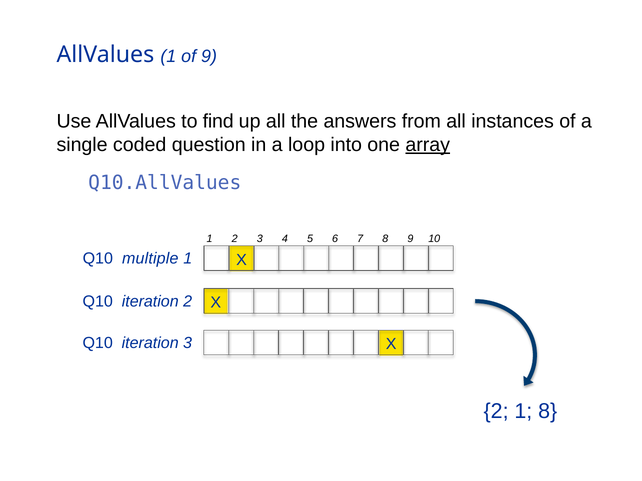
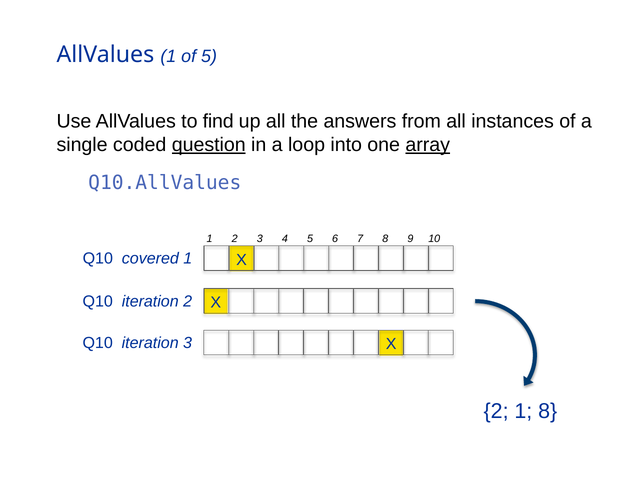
of 9: 9 -> 5
question underline: none -> present
multiple: multiple -> covered
